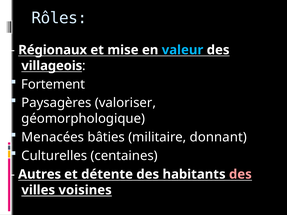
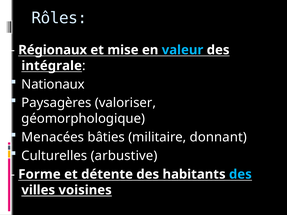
villageois: villageois -> intégrale
Fortement: Fortement -> Nationaux
centaines: centaines -> arbustive
Autres: Autres -> Forme
des at (240, 174) colour: pink -> light blue
